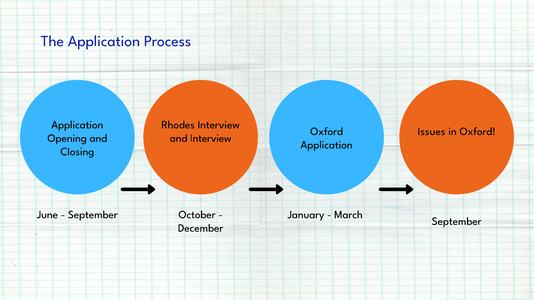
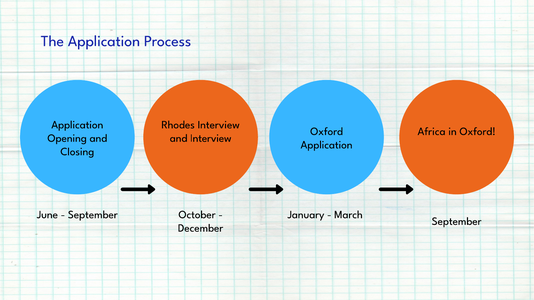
Issues: Issues -> Africa
